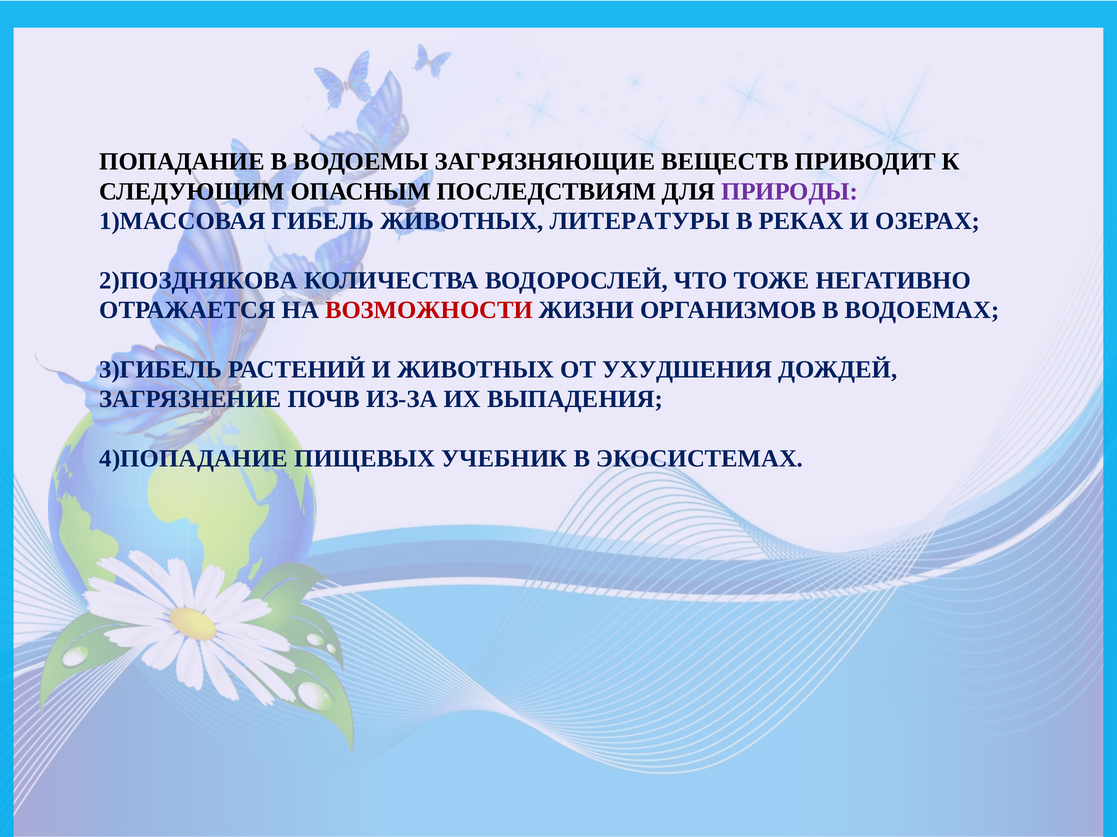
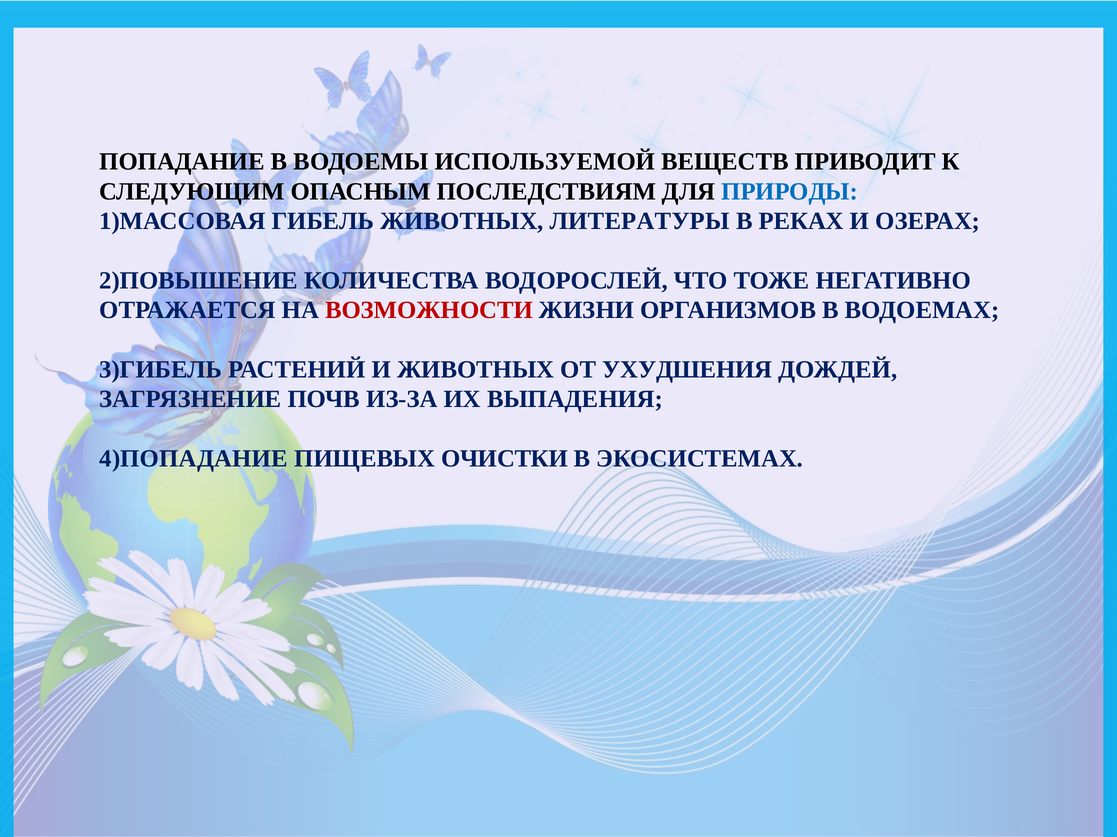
ЗАГРЯЗНЯЮЩИЕ: ЗАГРЯЗНЯЮЩИЕ -> ИСПОЛЬЗУЕМОЙ
ПРИРОДЫ colour: purple -> blue
2)ПОЗДНЯКОВА: 2)ПОЗДНЯКОВА -> 2)ПОВЫШЕНИЕ
УЧЕБНИК: УЧЕБНИК -> ОЧИСТКИ
